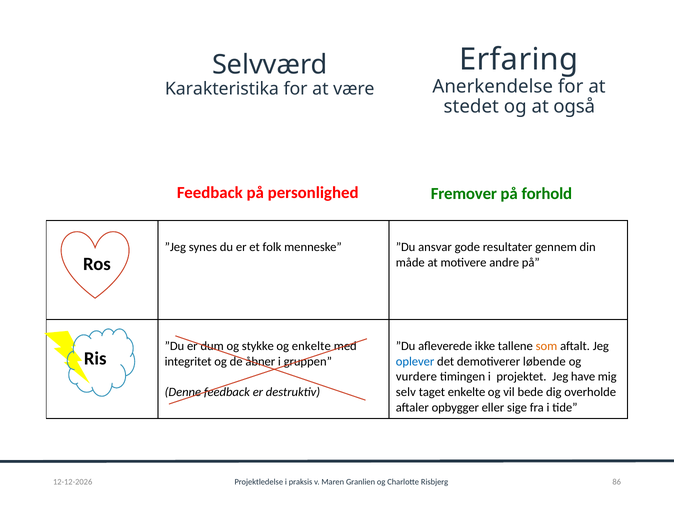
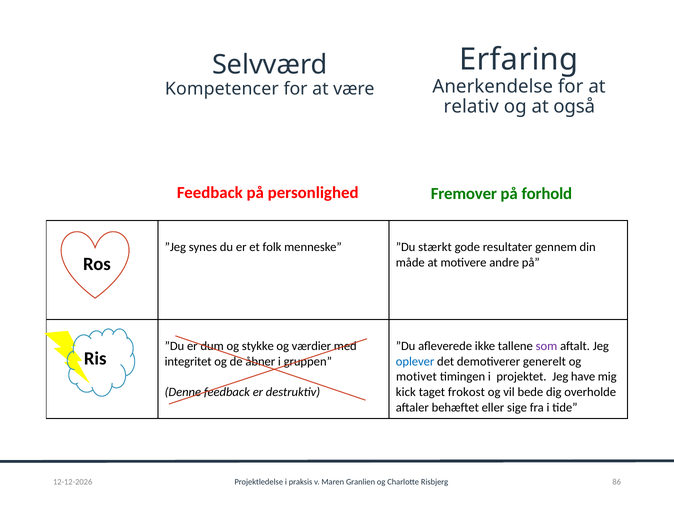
Karakteristika: Karakteristika -> Kompetencer
stedet: stedet -> relativ
ansvar: ansvar -> stærkt
og enkelte: enkelte -> værdier
som colour: orange -> purple
løbende: løbende -> generelt
vurdere: vurdere -> motivet
selv: selv -> kick
taget enkelte: enkelte -> frokost
opbygger: opbygger -> behæftet
